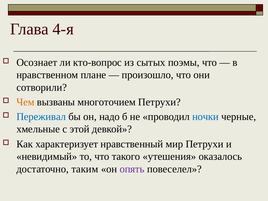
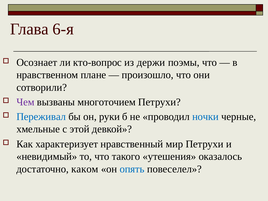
4-я: 4-я -> 6-я
сытых: сытых -> держи
Чем colour: orange -> purple
надо: надо -> руки
таким: таким -> каком
опять colour: purple -> blue
